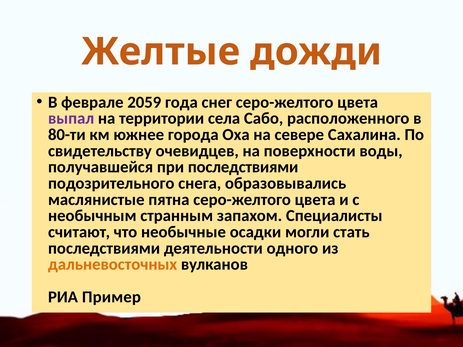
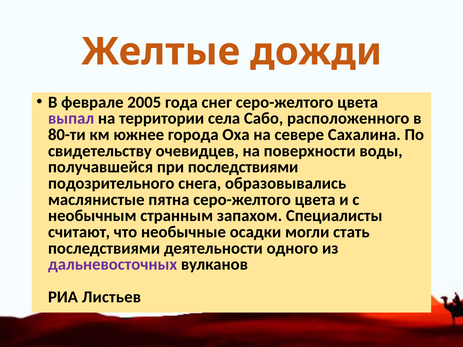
2059: 2059 -> 2005
дальневосточных colour: orange -> purple
Пример: Пример -> Листьев
